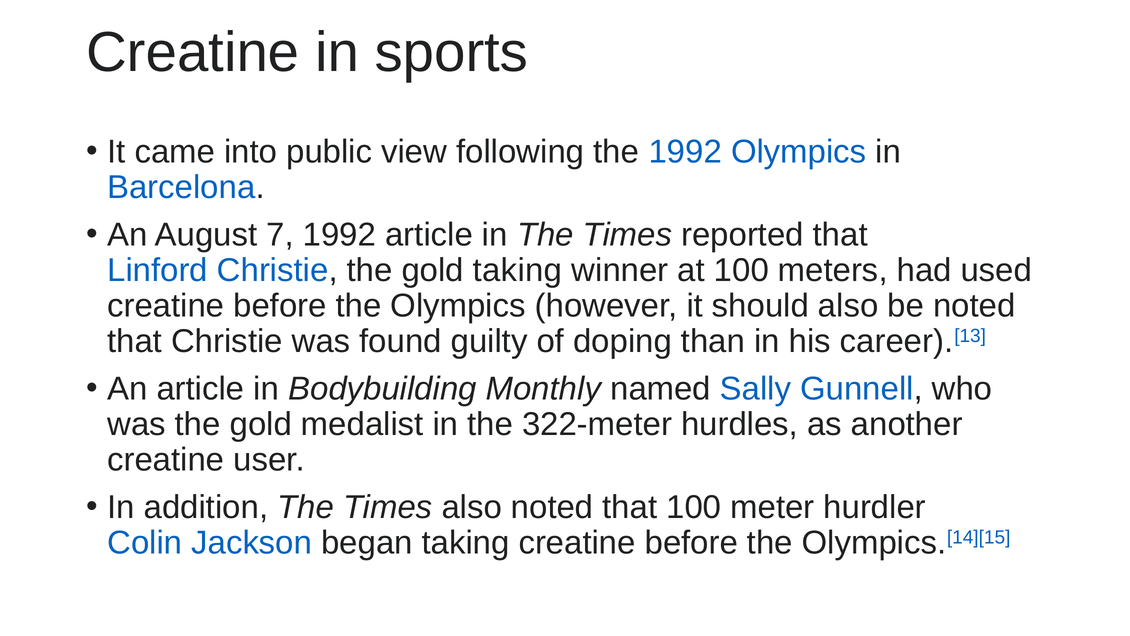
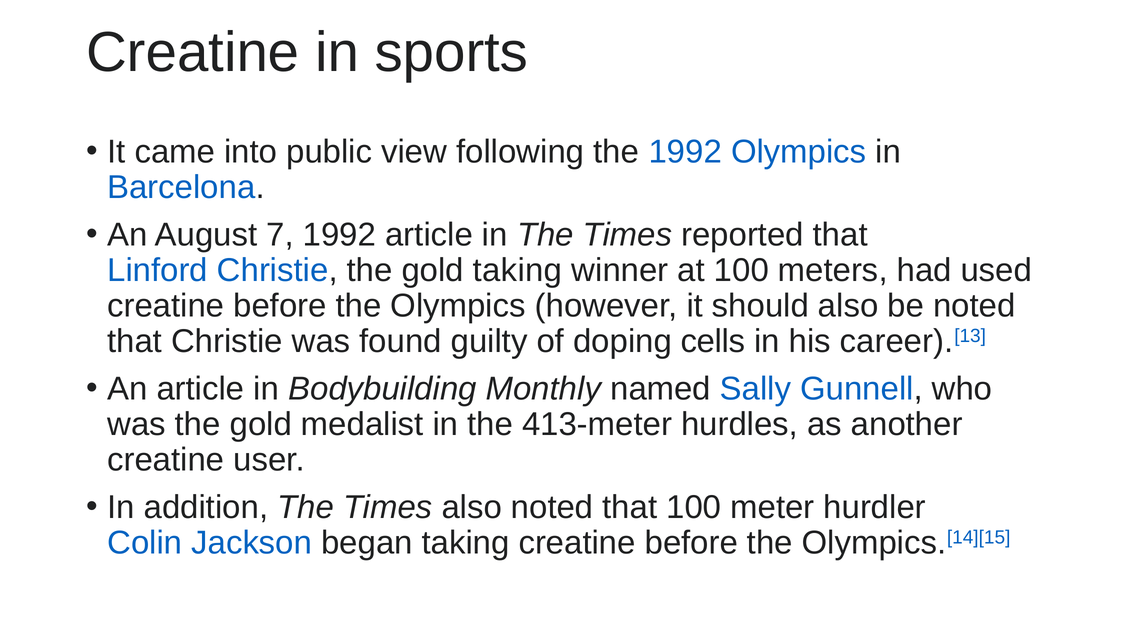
than: than -> cells
322-meter: 322-meter -> 413-meter
